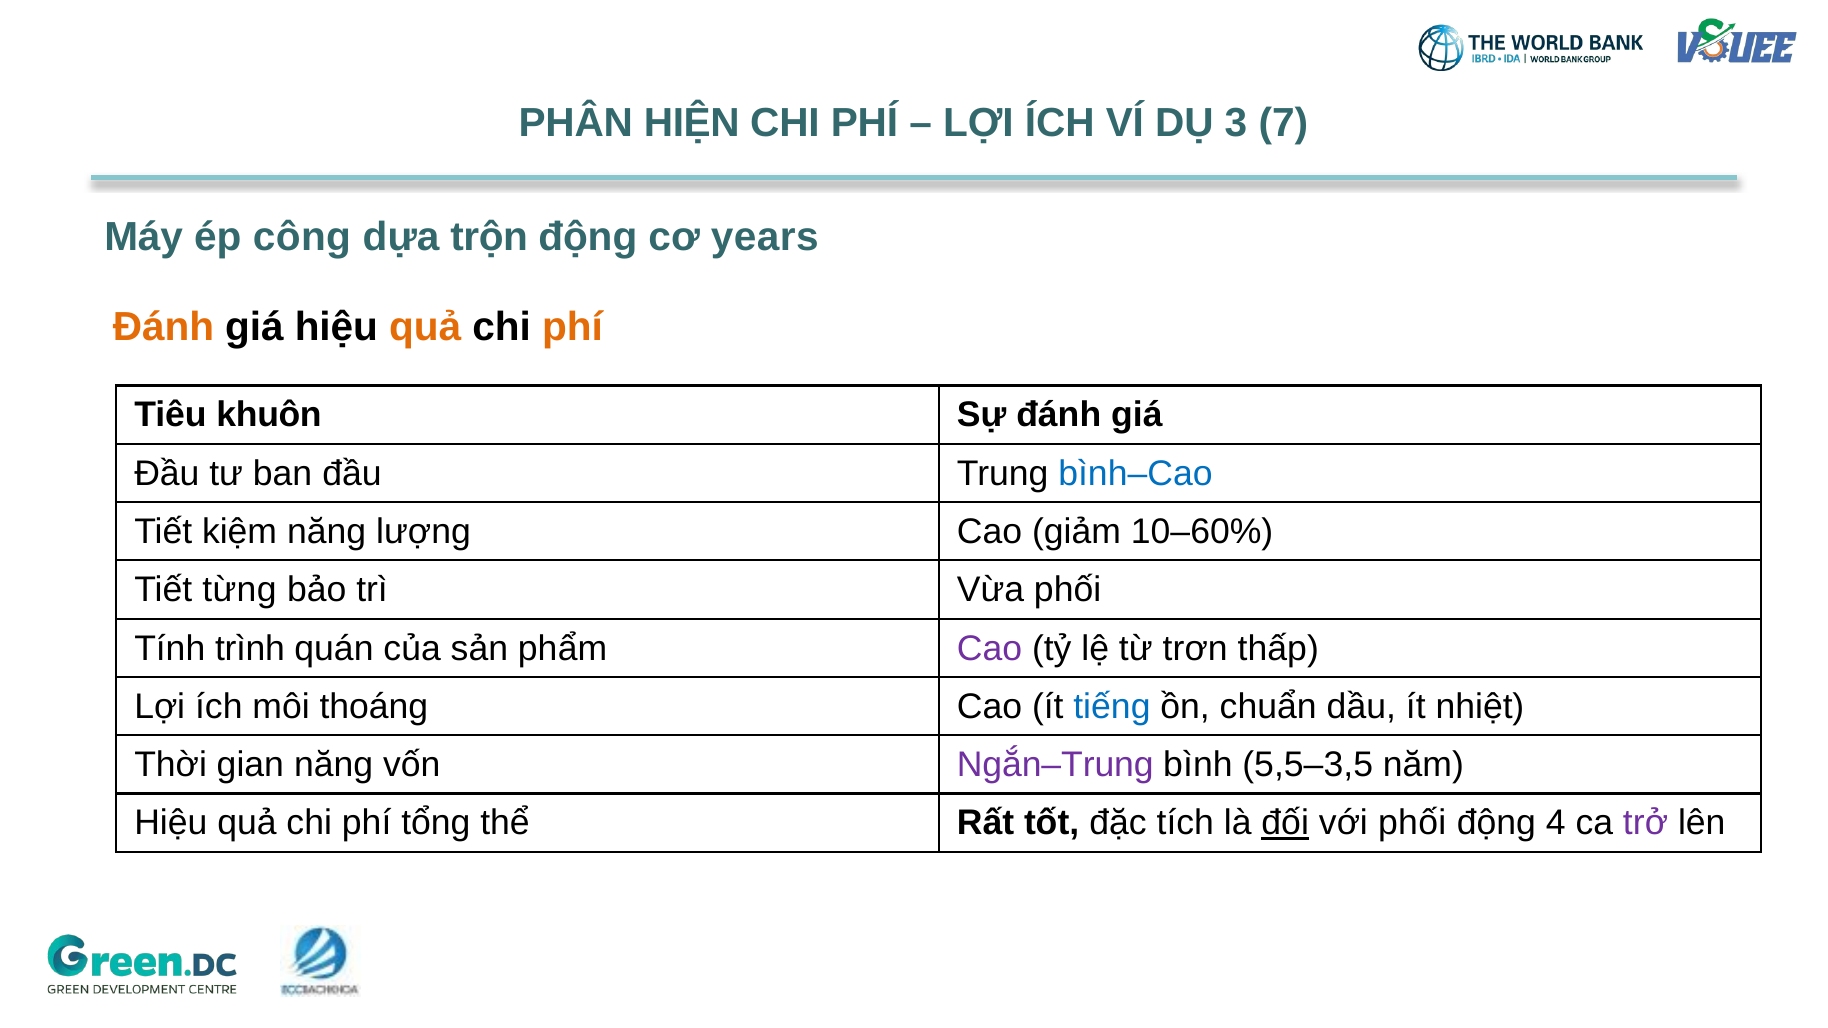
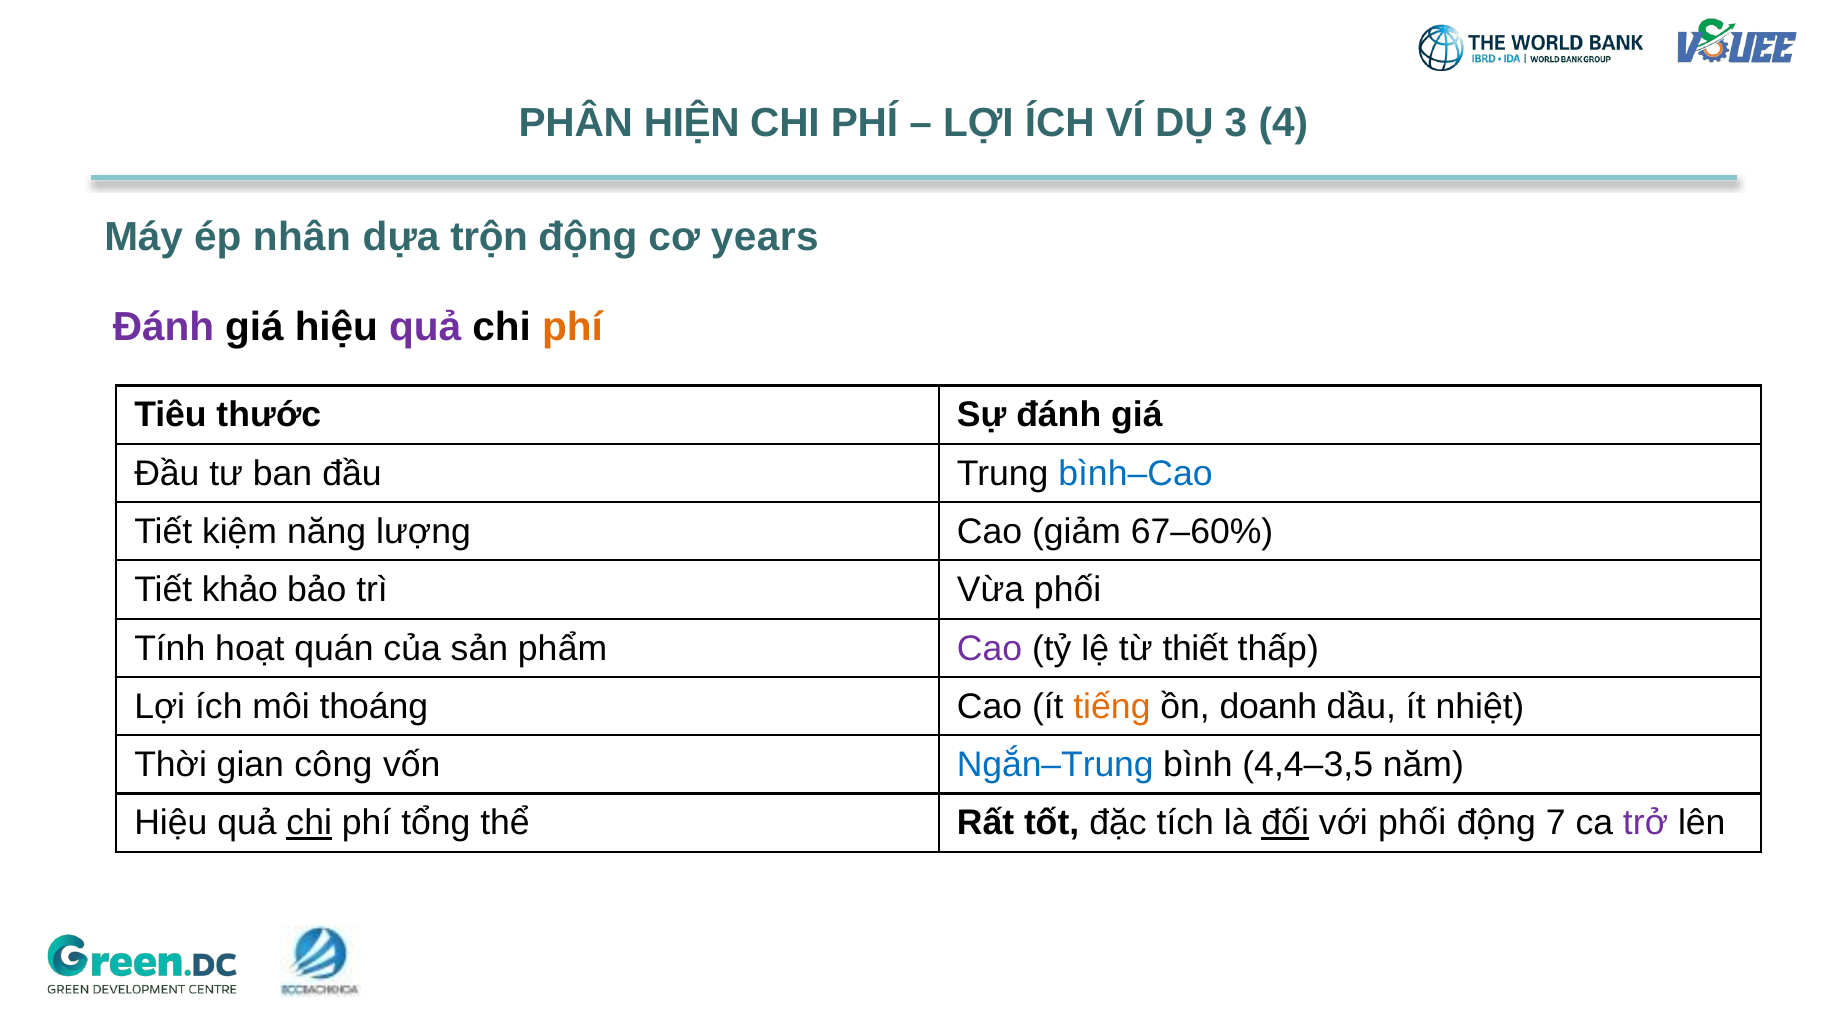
7: 7 -> 4
công: công -> nhân
Đánh at (163, 327) colour: orange -> purple
quả at (425, 327) colour: orange -> purple
khuôn: khuôn -> thước
10–60%: 10–60% -> 67–60%
từng: từng -> khảo
trình: trình -> hoạt
trơn: trơn -> thiết
tiếng colour: blue -> orange
chuẩn: chuẩn -> doanh
gian năng: năng -> công
Ngắn–Trung colour: purple -> blue
5,5–3,5: 5,5–3,5 -> 4,4–3,5
chi at (309, 823) underline: none -> present
4: 4 -> 7
